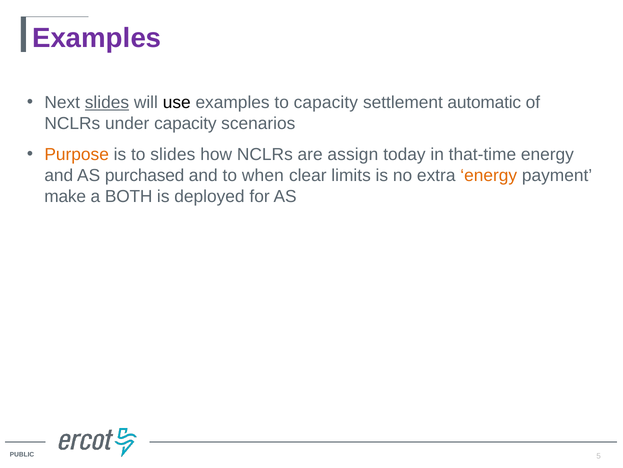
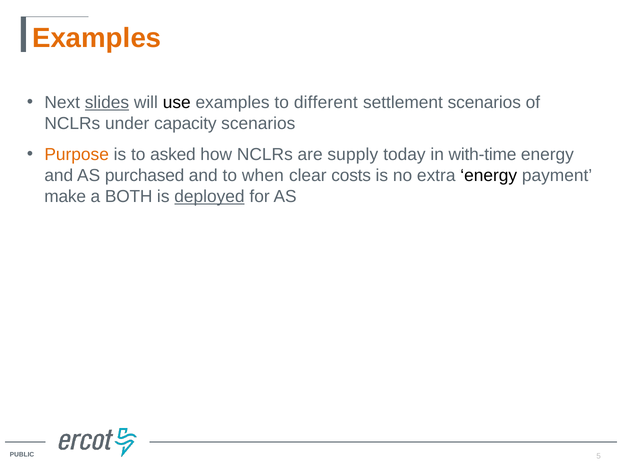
Examples at (97, 38) colour: purple -> orange
to capacity: capacity -> different
settlement automatic: automatic -> scenarios
to slides: slides -> asked
assign: assign -> supply
that-time: that-time -> with-time
limits: limits -> costs
energy at (489, 175) colour: orange -> black
deployed underline: none -> present
